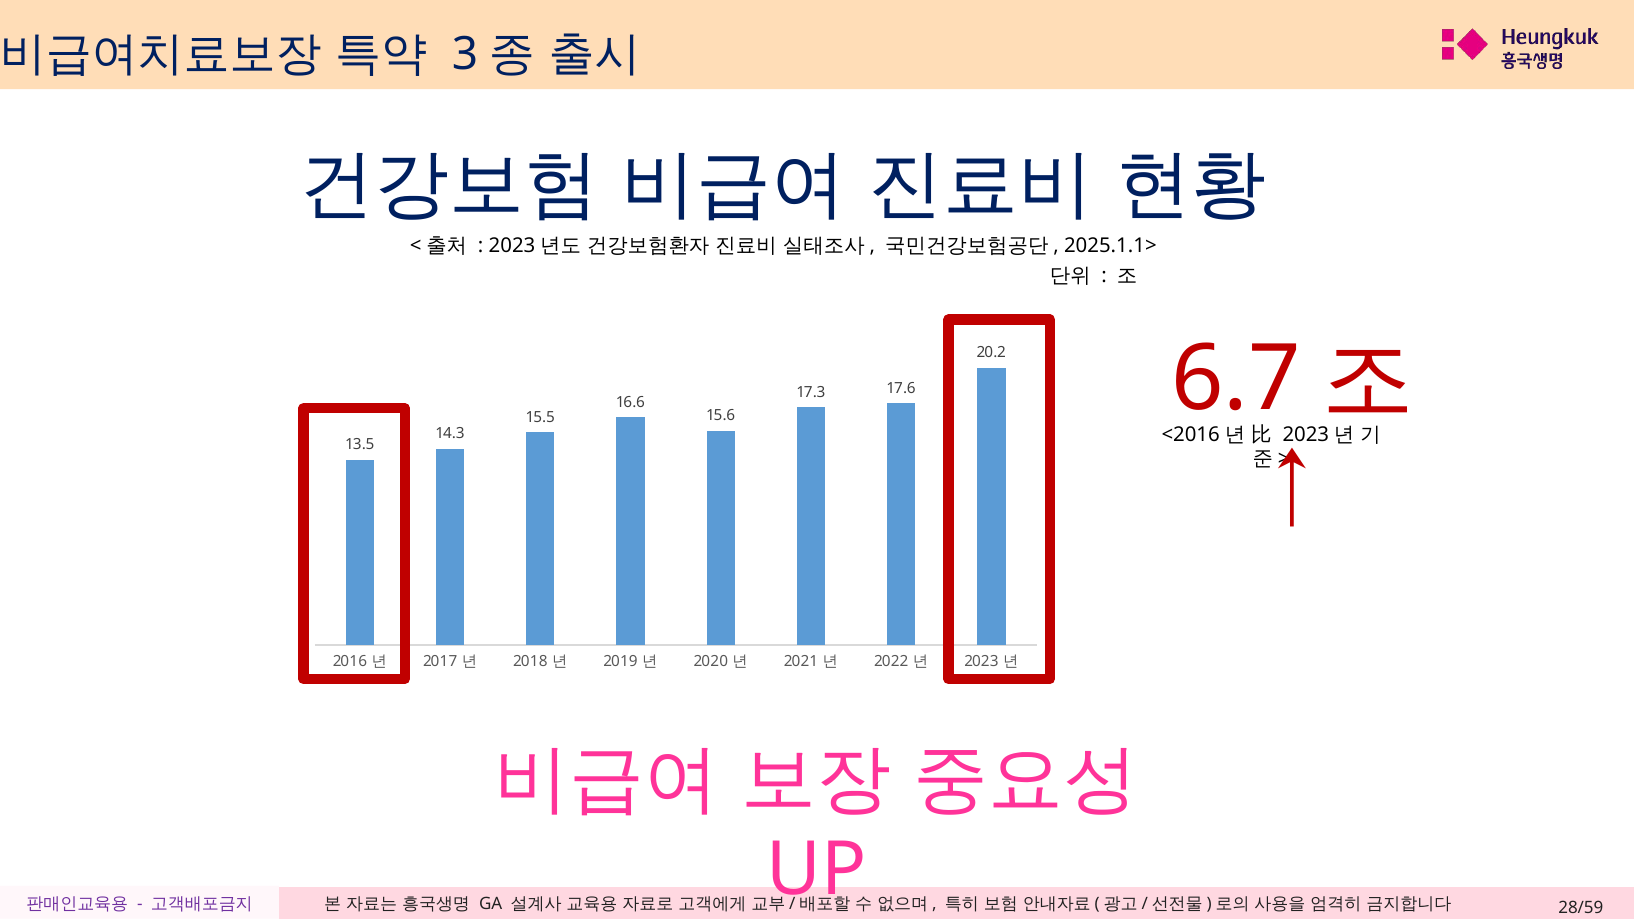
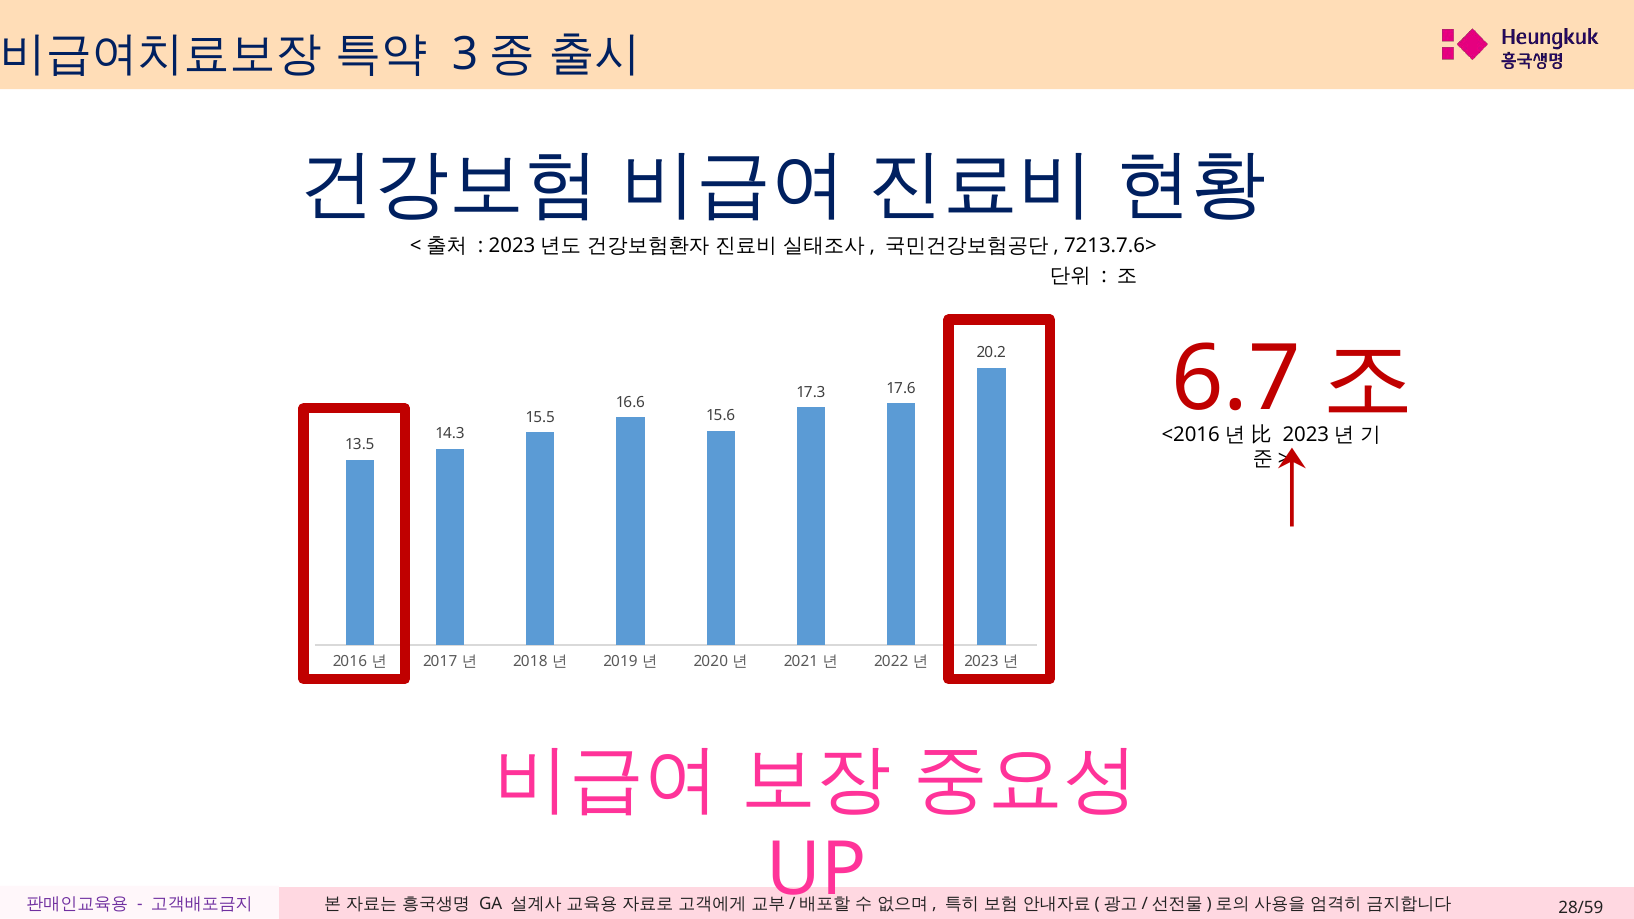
2025.1.1>: 2025.1.1> -> 7213.7.6>
